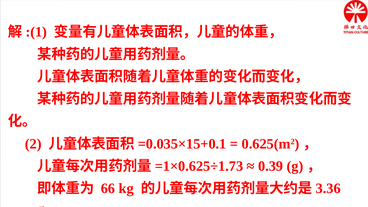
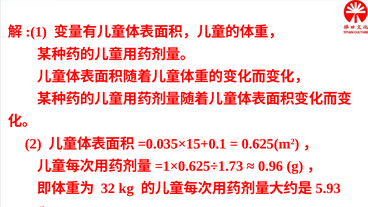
0.39: 0.39 -> 0.96
66: 66 -> 32
3.36: 3.36 -> 5.93
